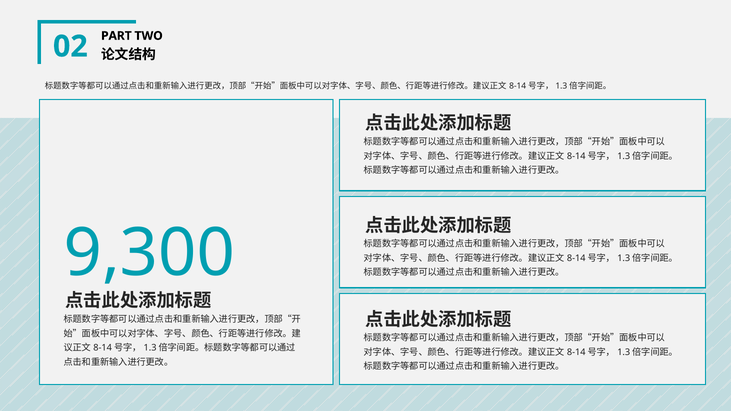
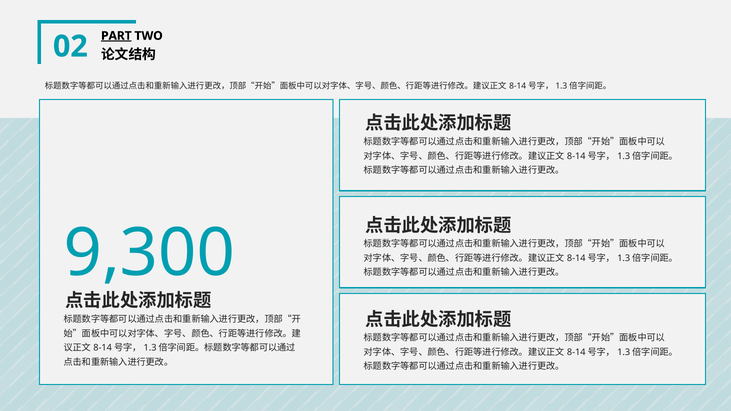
PART underline: none -> present
